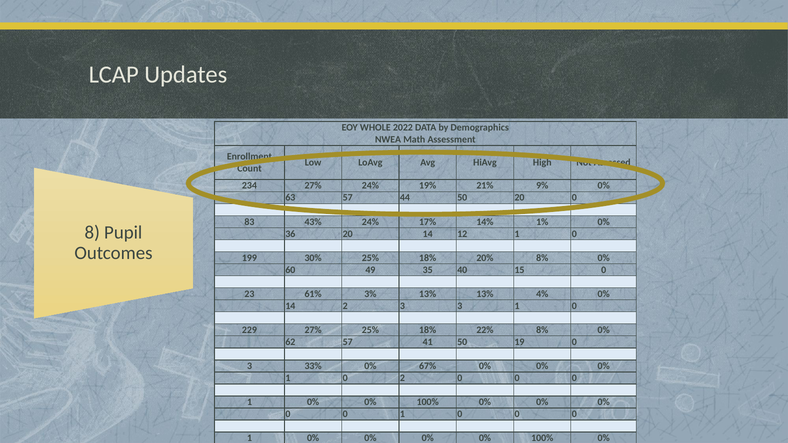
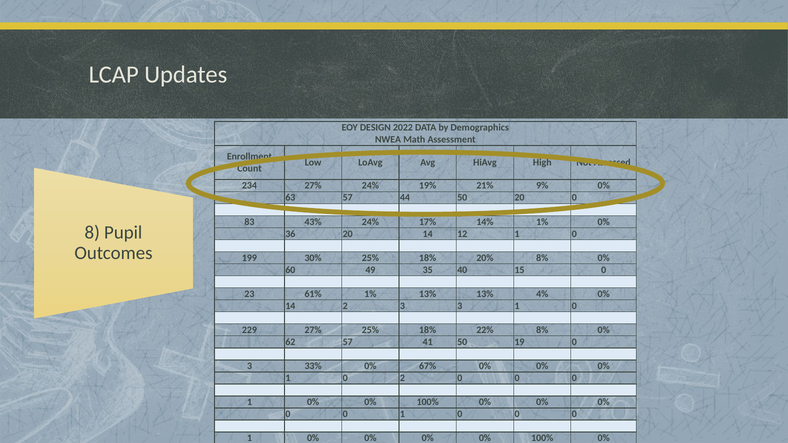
WHOLE: WHOLE -> DESIGN
61% 3%: 3% -> 1%
